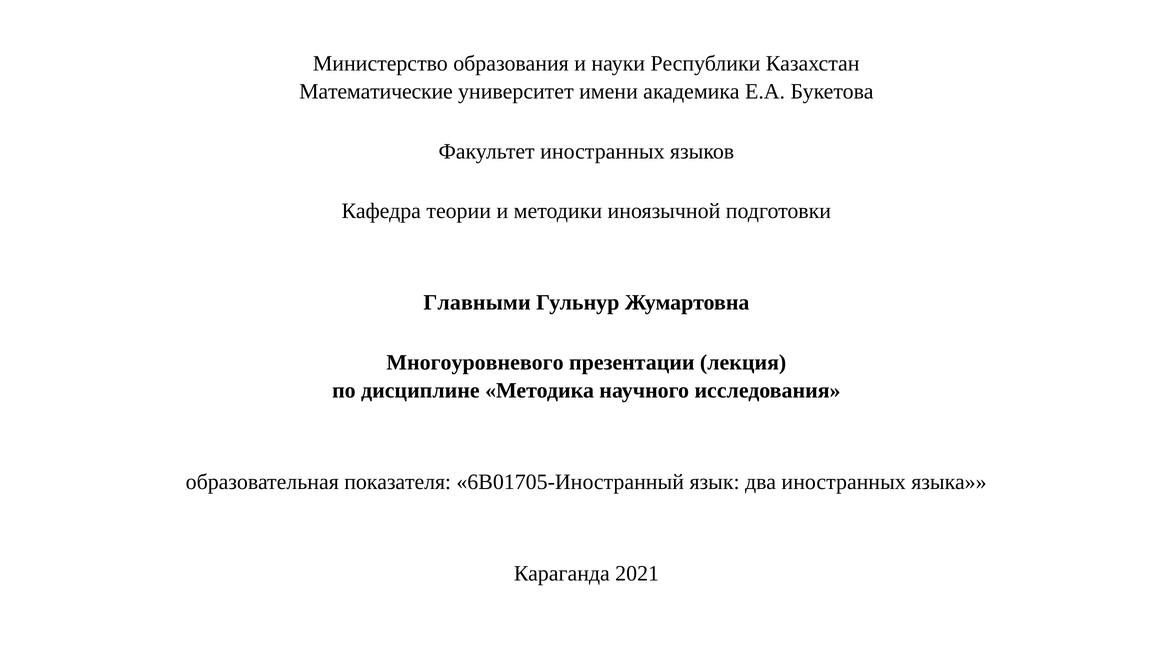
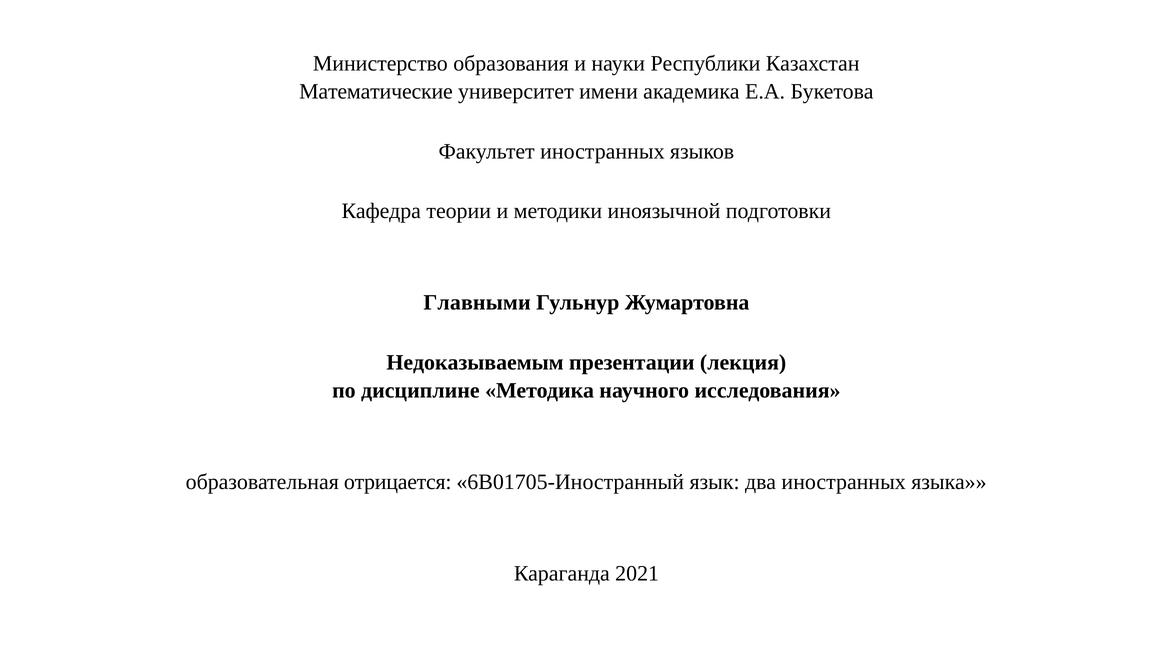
Многоуровневого: Многоуровневого -> Недоказываемым
показателя: показателя -> отрицается
